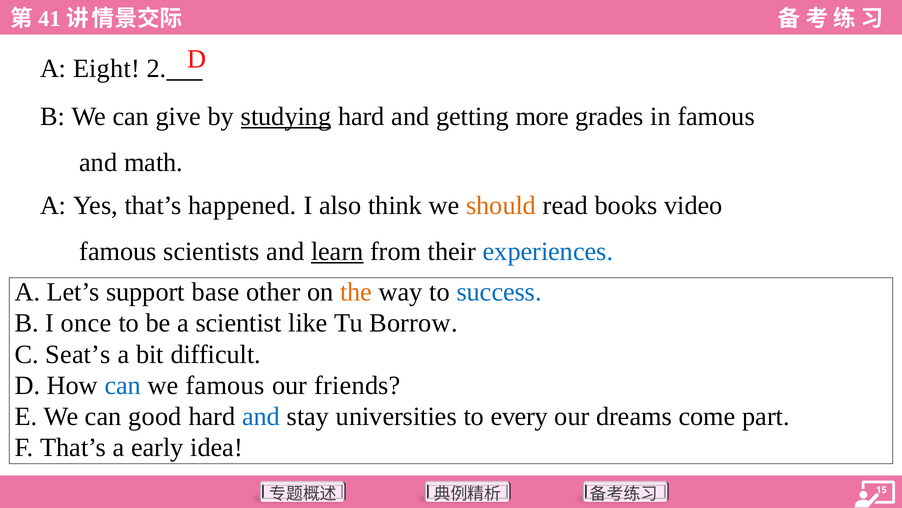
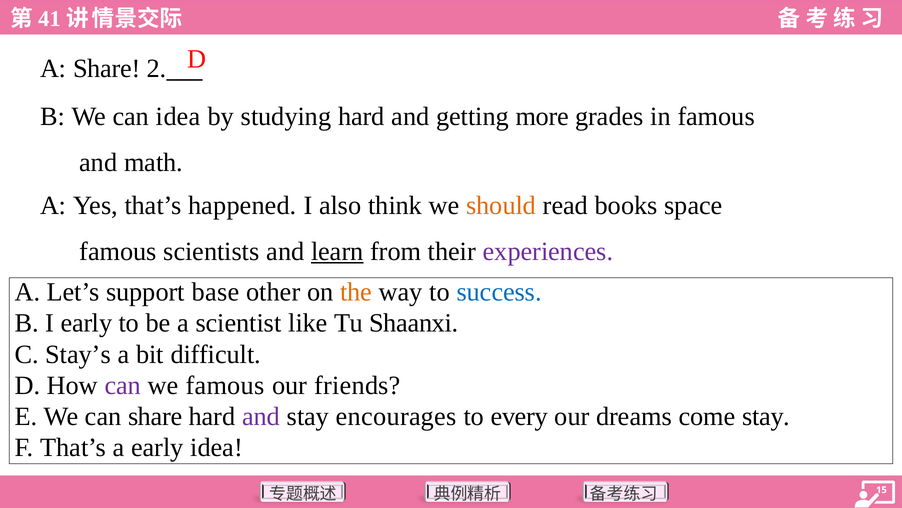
A Eight: Eight -> Share
can give: give -> idea
studying underline: present -> none
video: video -> space
experiences colour: blue -> purple
I once: once -> early
Borrow: Borrow -> Shaanxi
Seat’s: Seat’s -> Stay’s
can at (123, 385) colour: blue -> purple
can good: good -> share
and at (261, 416) colour: blue -> purple
universities: universities -> encourages
come part: part -> stay
